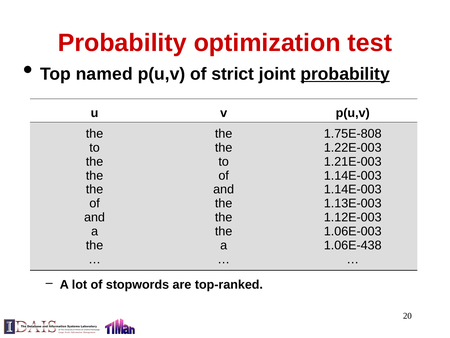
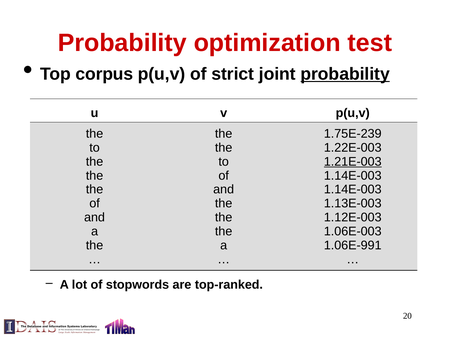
named: named -> corpus
1.75E-808: 1.75E-808 -> 1.75E-239
1.21E-003 underline: none -> present
1.06E-438: 1.06E-438 -> 1.06E-991
